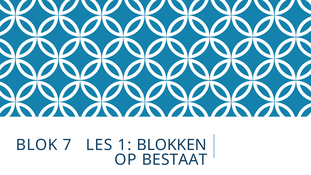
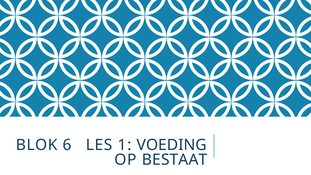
7: 7 -> 6
BLOKKEN: BLOKKEN -> VOEDING
